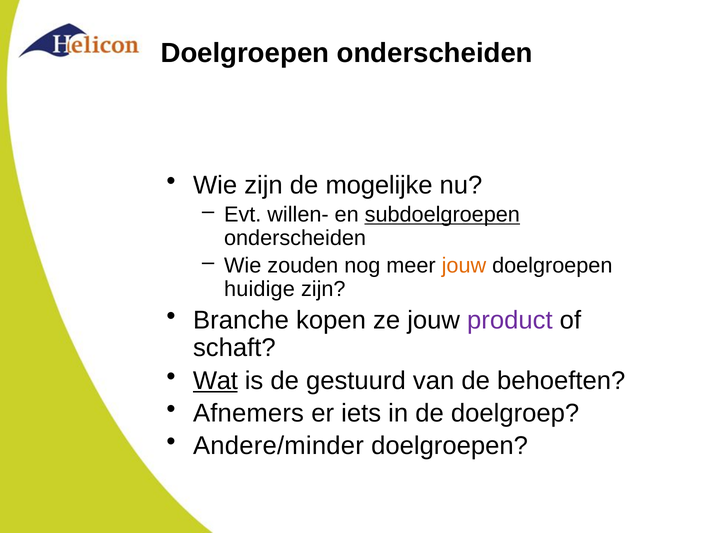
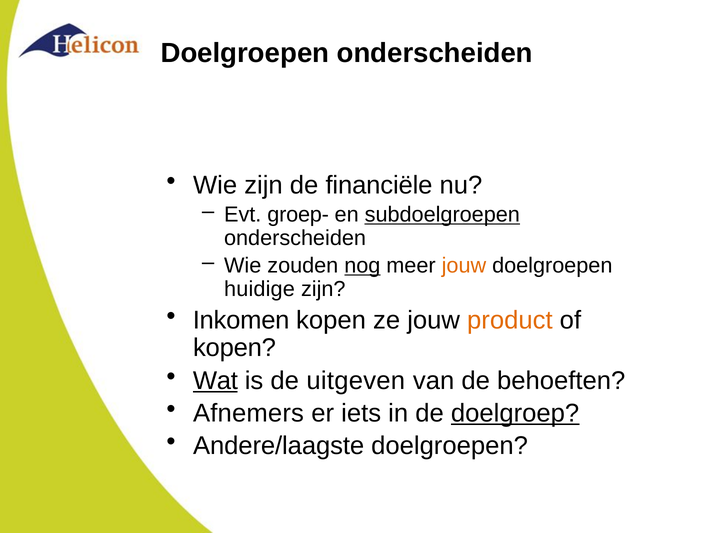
mogelijke: mogelijke -> financiële
willen-: willen- -> groep-
nog underline: none -> present
Branche: Branche -> Inkomen
product colour: purple -> orange
schaft at (234, 348): schaft -> kopen
gestuurd: gestuurd -> uitgeven
doelgroep underline: none -> present
Andere/minder: Andere/minder -> Andere/laagste
